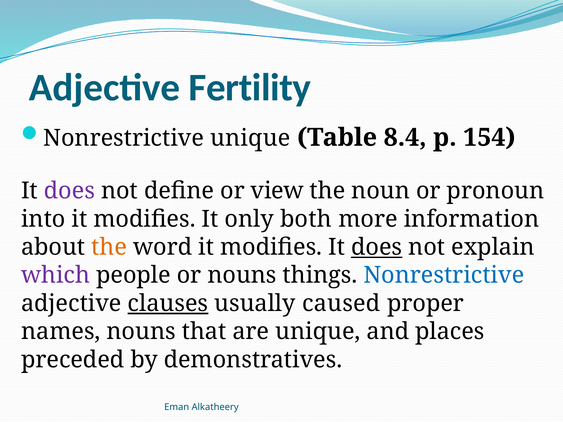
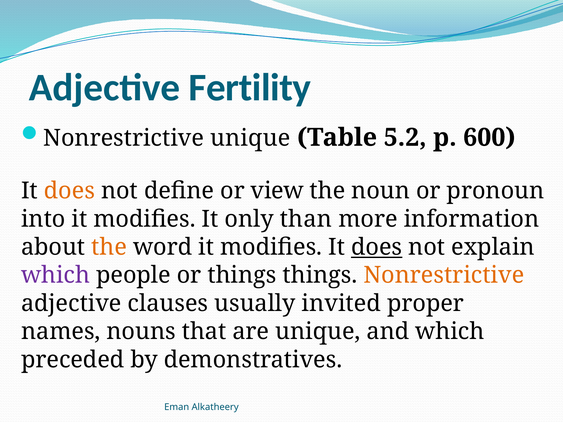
8.4: 8.4 -> 5.2
154: 154 -> 600
does at (69, 191) colour: purple -> orange
both: both -> than
or nouns: nouns -> things
Nonrestrictive at (444, 275) colour: blue -> orange
clauses underline: present -> none
caused: caused -> invited
and places: places -> which
